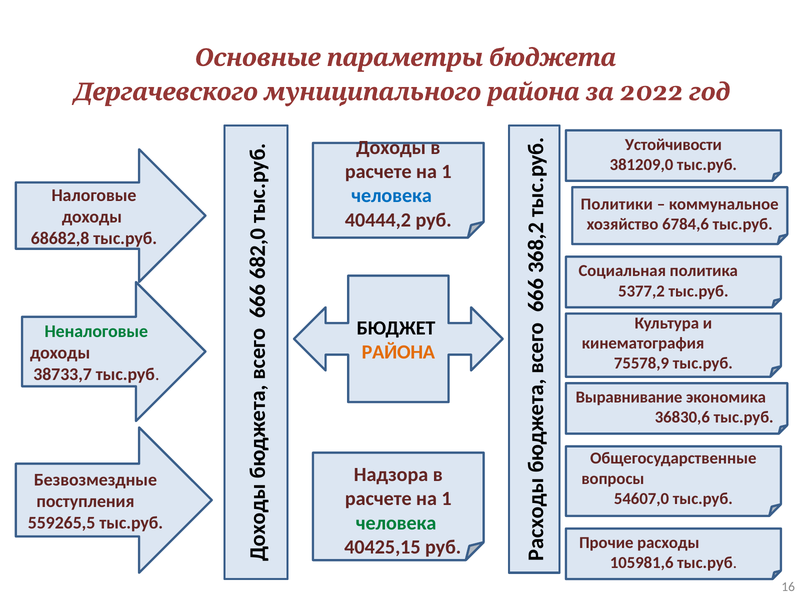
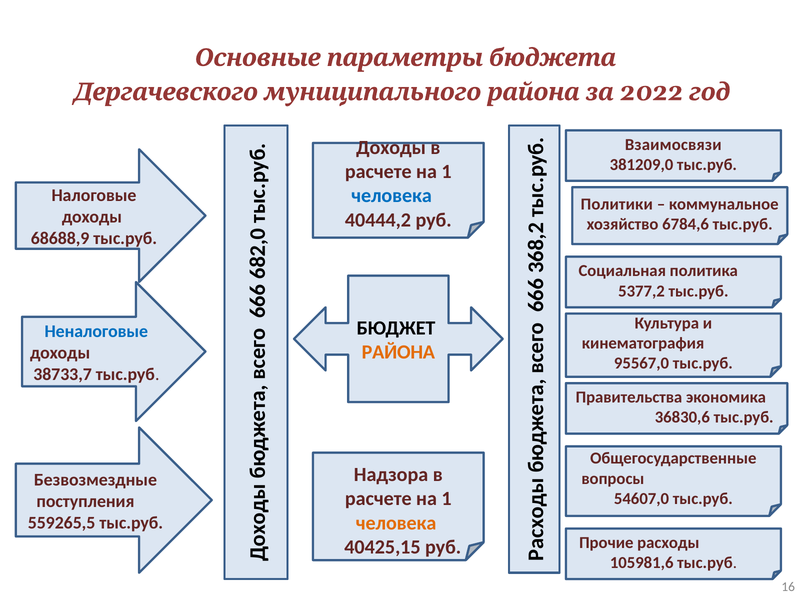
Устойчивости: Устойчивости -> Взаимосвязи
68682,8: 68682,8 -> 68688,9
Неналоговые colour: green -> blue
75578,9: 75578,9 -> 95567,0
Выравнивание: Выравнивание -> Правительства
человека at (396, 523) colour: green -> orange
